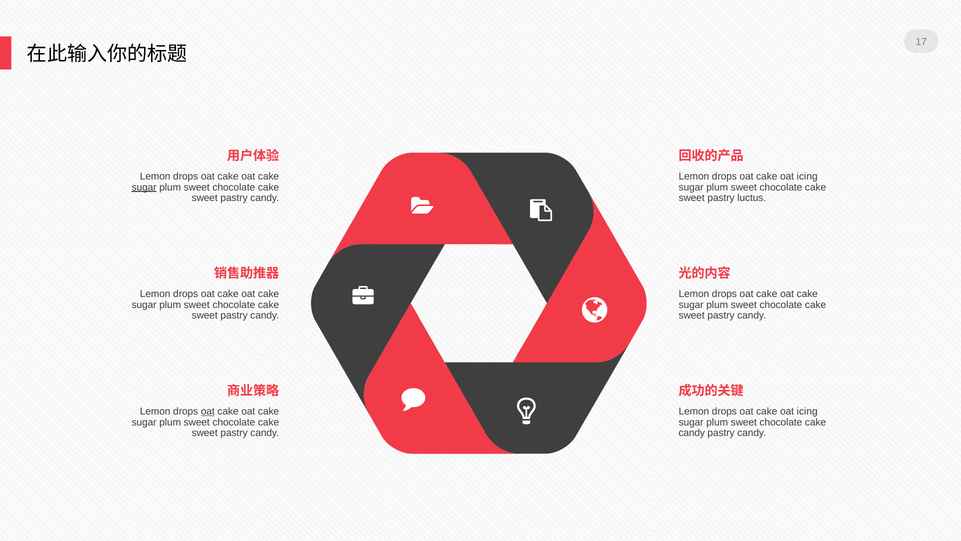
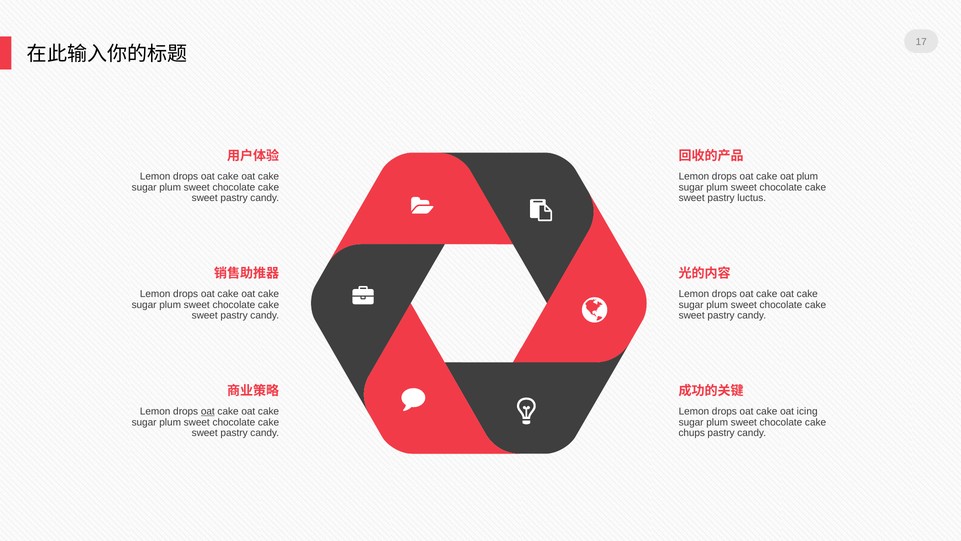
icing at (807, 176): icing -> plum
sugar at (144, 187) underline: present -> none
candy at (692, 433): candy -> chups
